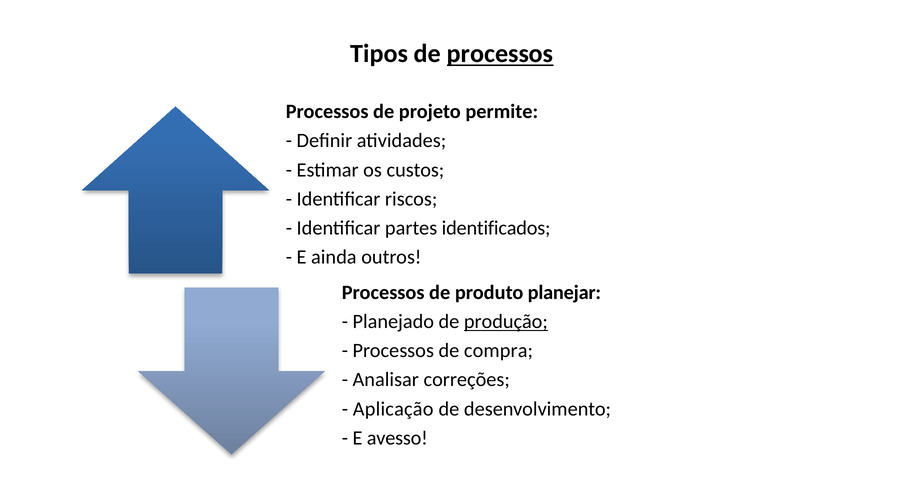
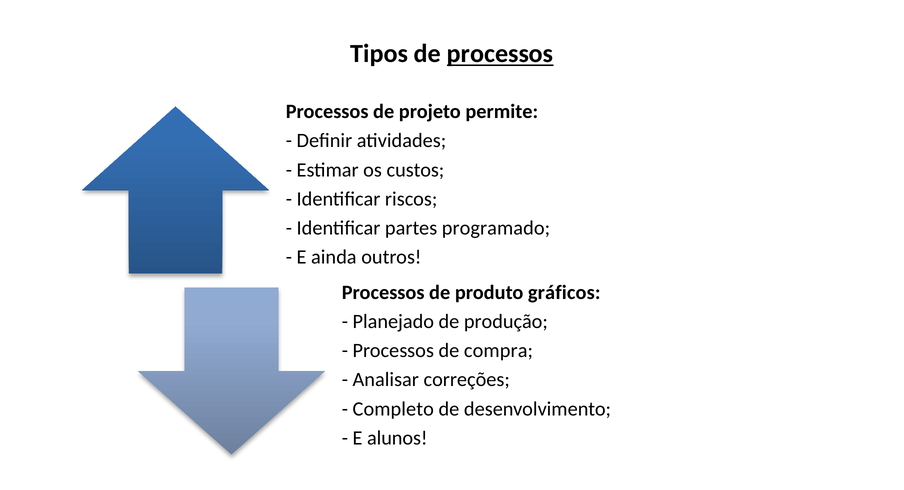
identificados: identificados -> programado
planejar: planejar -> gráficos
produção underline: present -> none
Aplicação: Aplicação -> Completo
avesso: avesso -> alunos
